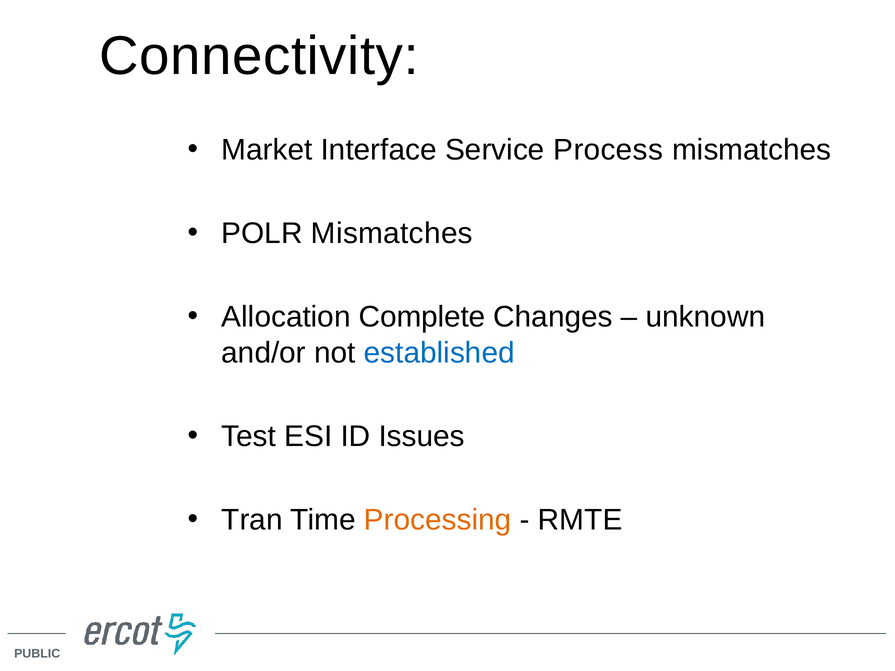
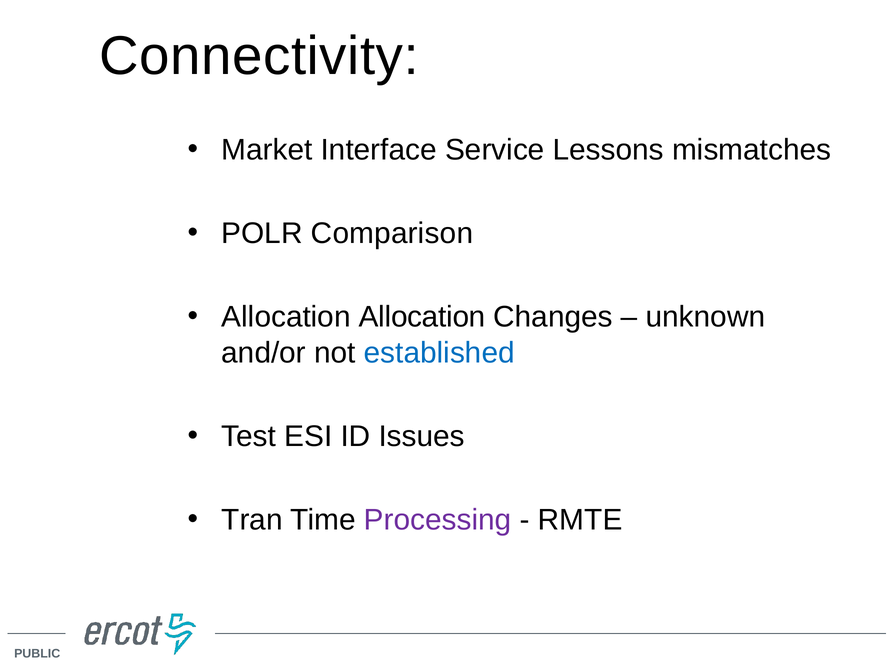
Process: Process -> Lessons
POLR Mismatches: Mismatches -> Comparison
Allocation Complete: Complete -> Allocation
Processing colour: orange -> purple
